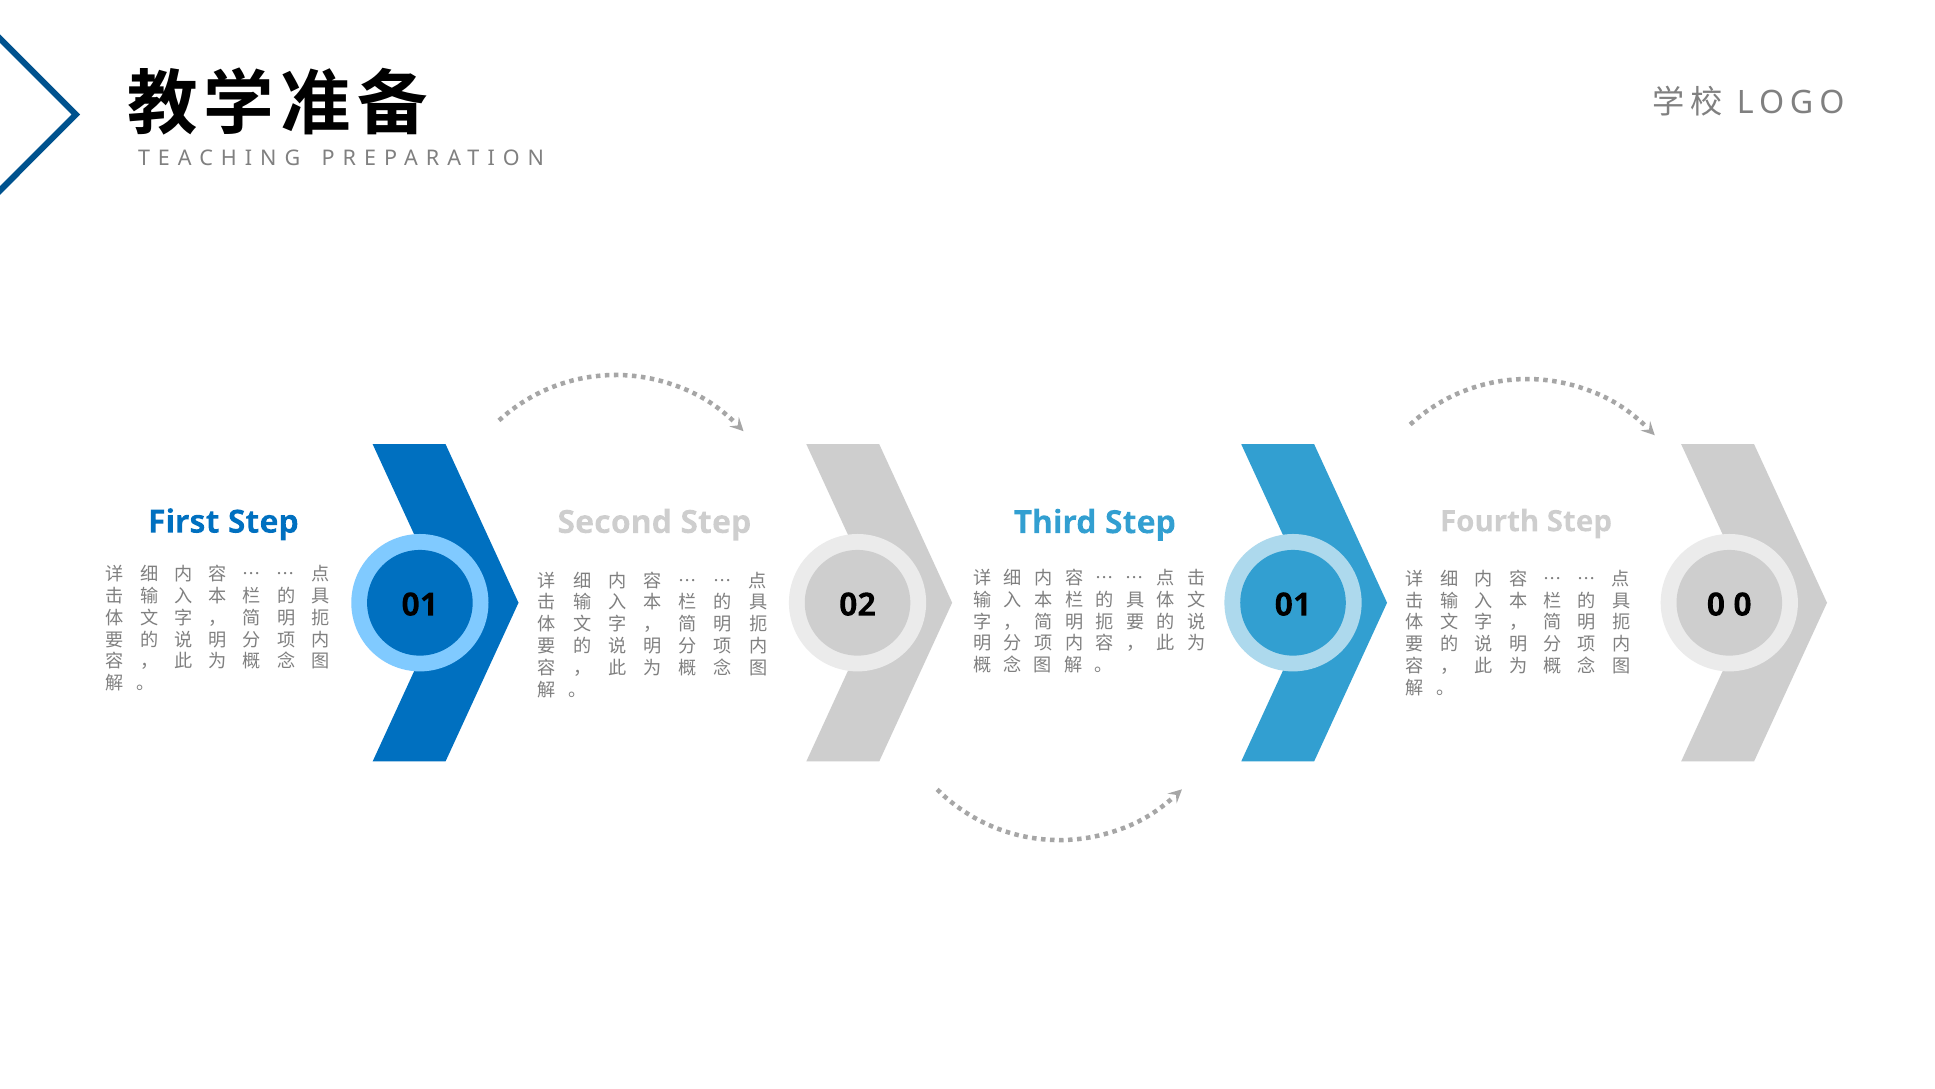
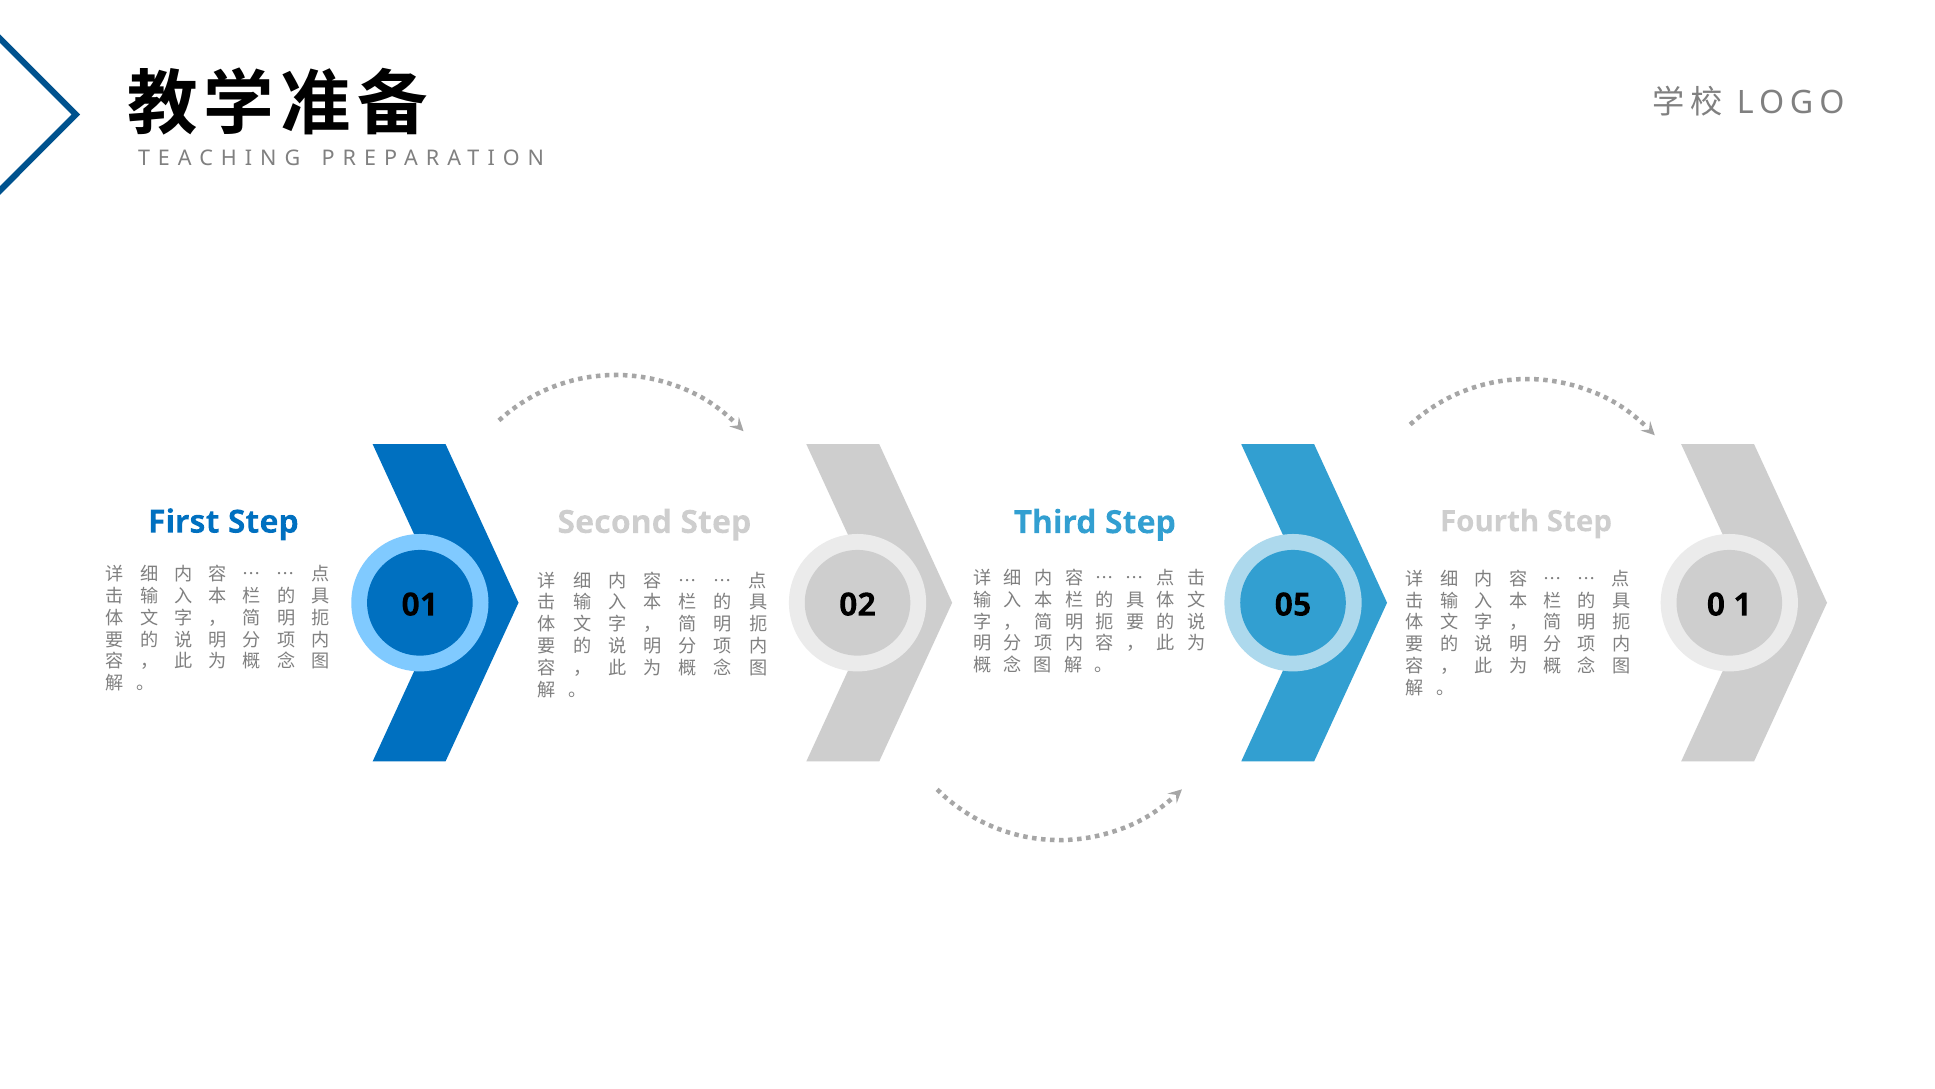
02 01: 01 -> 05
0 0: 0 -> 1
